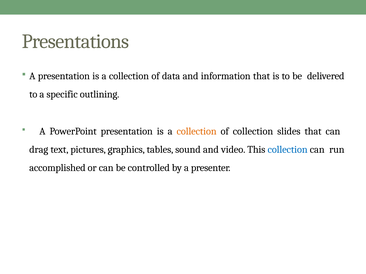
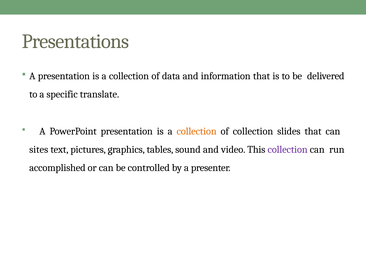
outlining: outlining -> translate
drag: drag -> sites
collection at (288, 150) colour: blue -> purple
